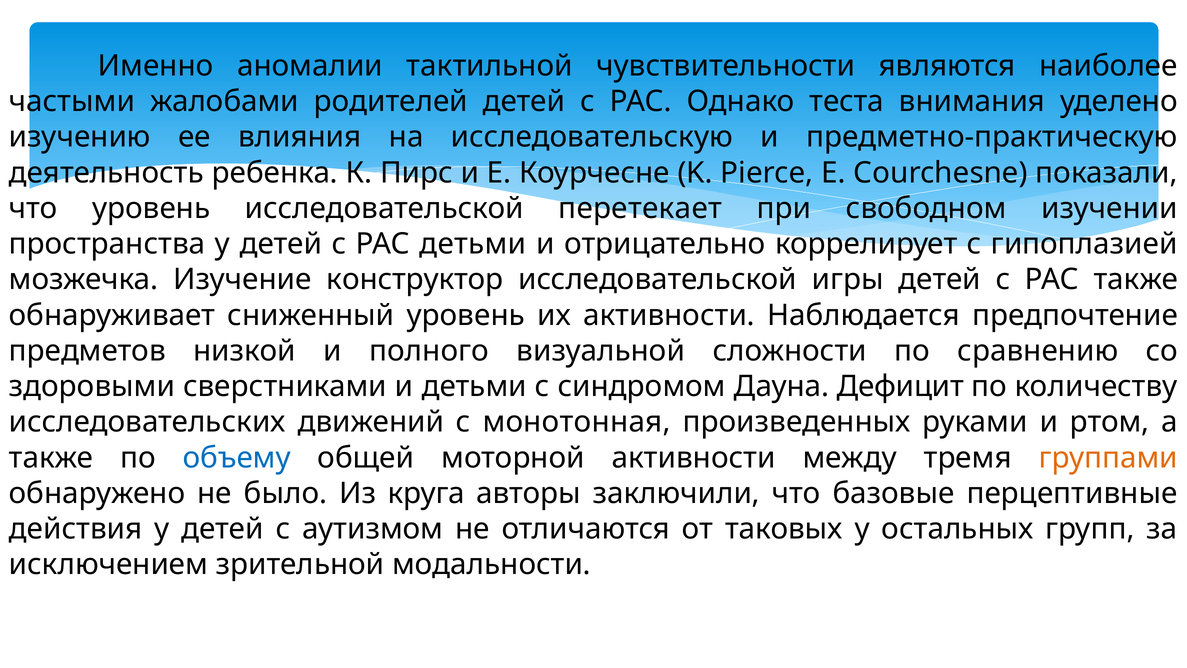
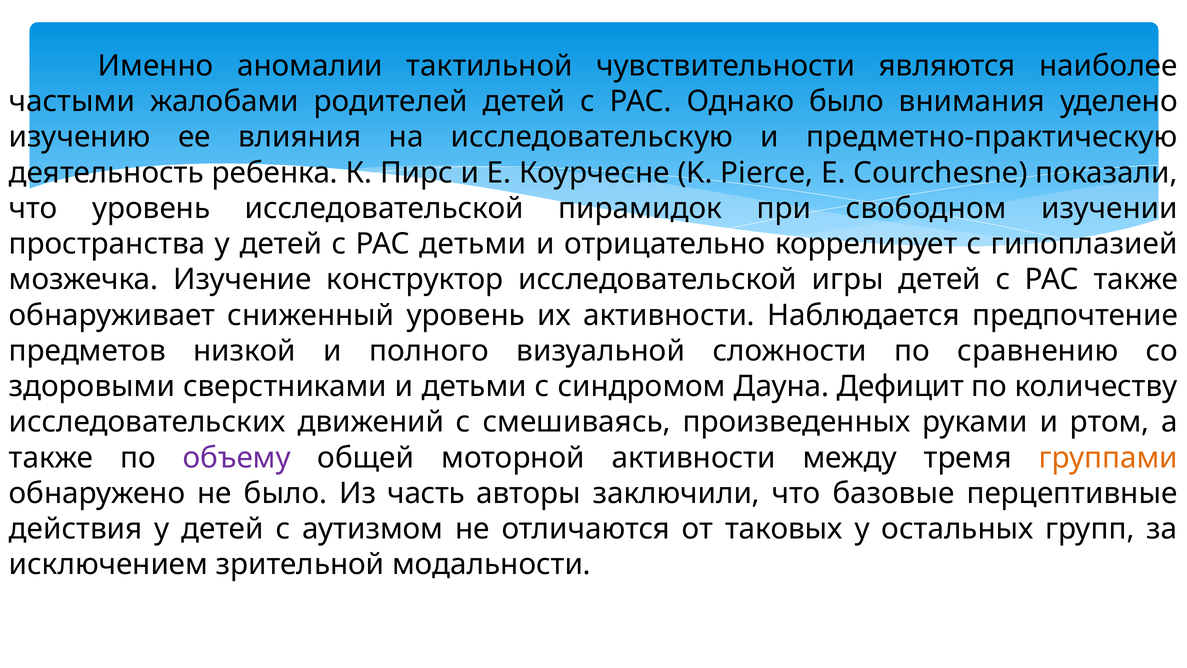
Однако теста: теста -> было
перетекает: перетекает -> пирамидок
монотонная: монотонная -> смешиваясь
объему colour: blue -> purple
круга: круга -> часть
